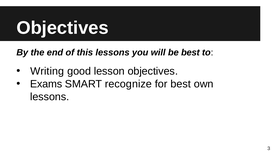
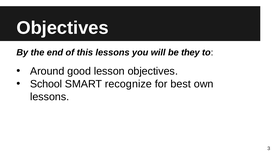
be best: best -> they
Writing: Writing -> Around
Exams: Exams -> School
